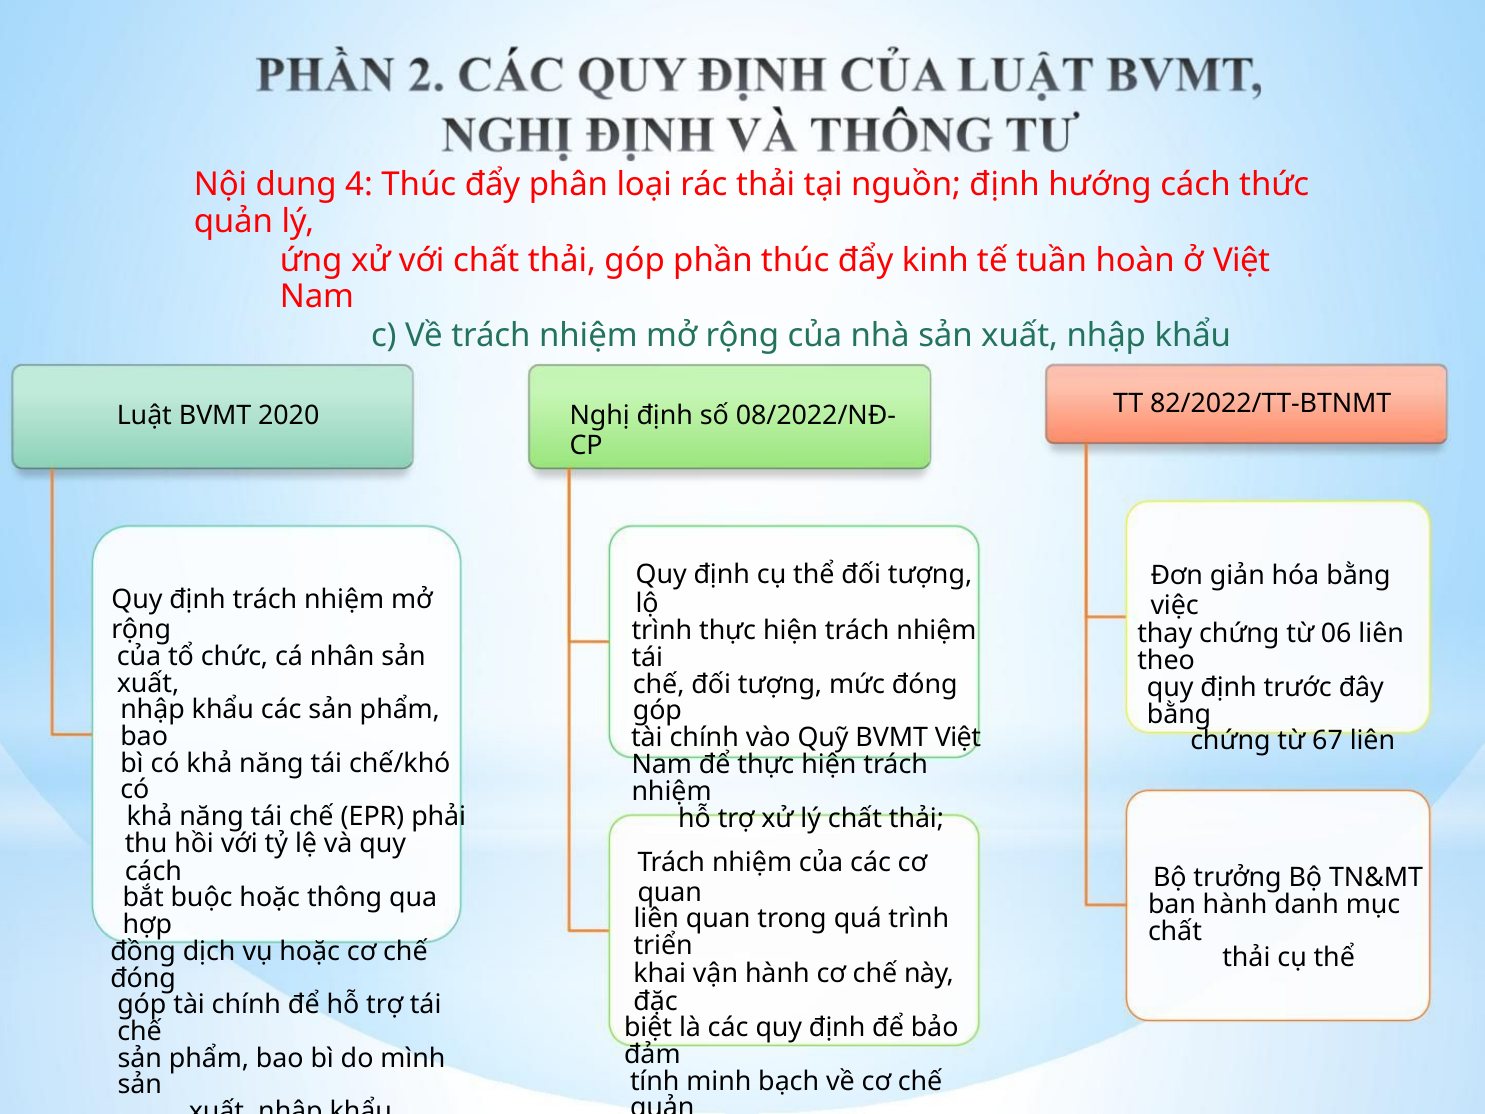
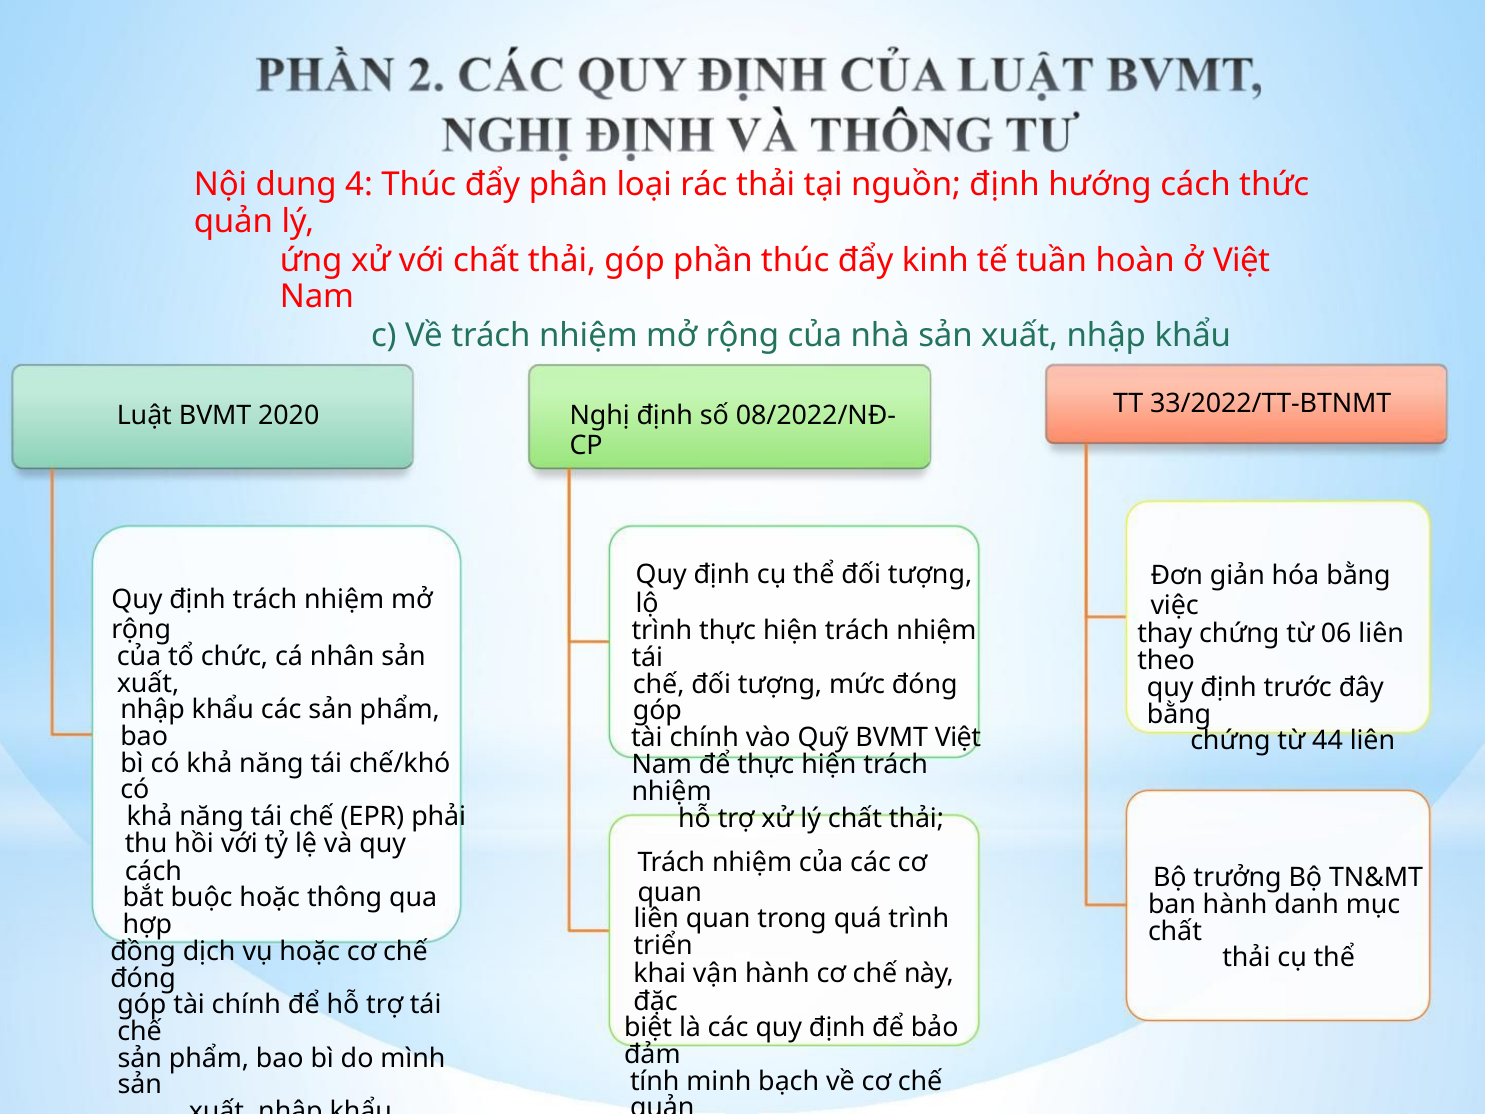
82/2022/TT-BTNMT: 82/2022/TT-BTNMT -> 33/2022/TT-BTNMT
67: 67 -> 44
